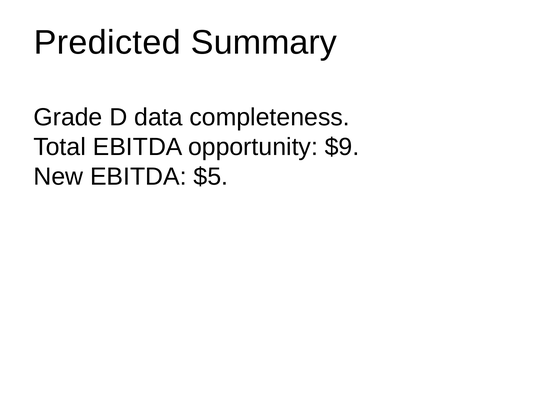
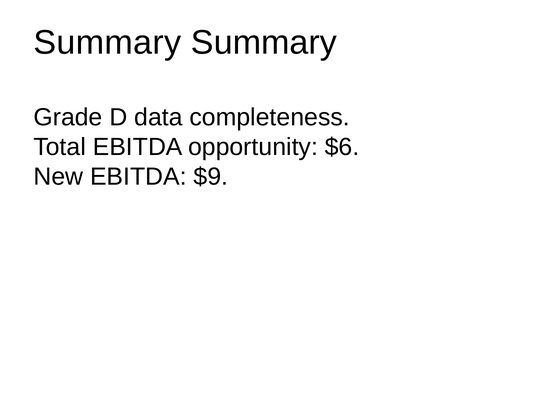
Predicted at (107, 42): Predicted -> Summary
$9: $9 -> $6
$5: $5 -> $9
